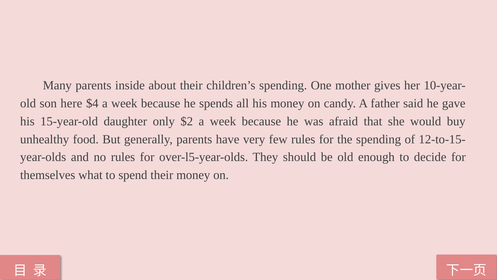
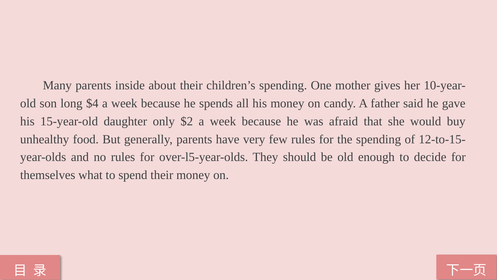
here: here -> long
